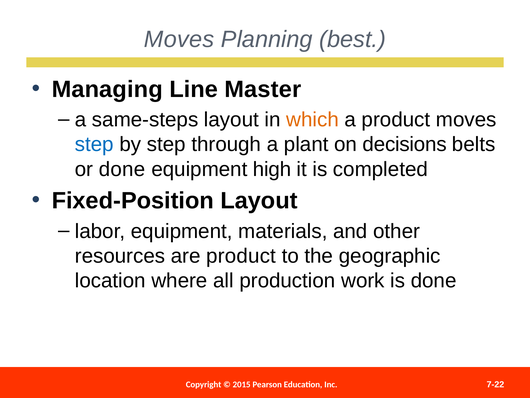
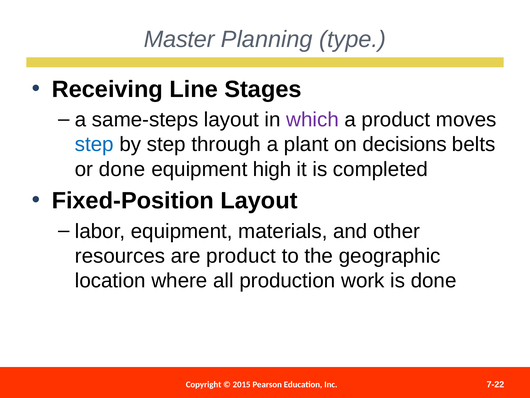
Moves at (179, 39): Moves -> Master
best: best -> type
Managing: Managing -> Receiving
Master: Master -> Stages
which colour: orange -> purple
